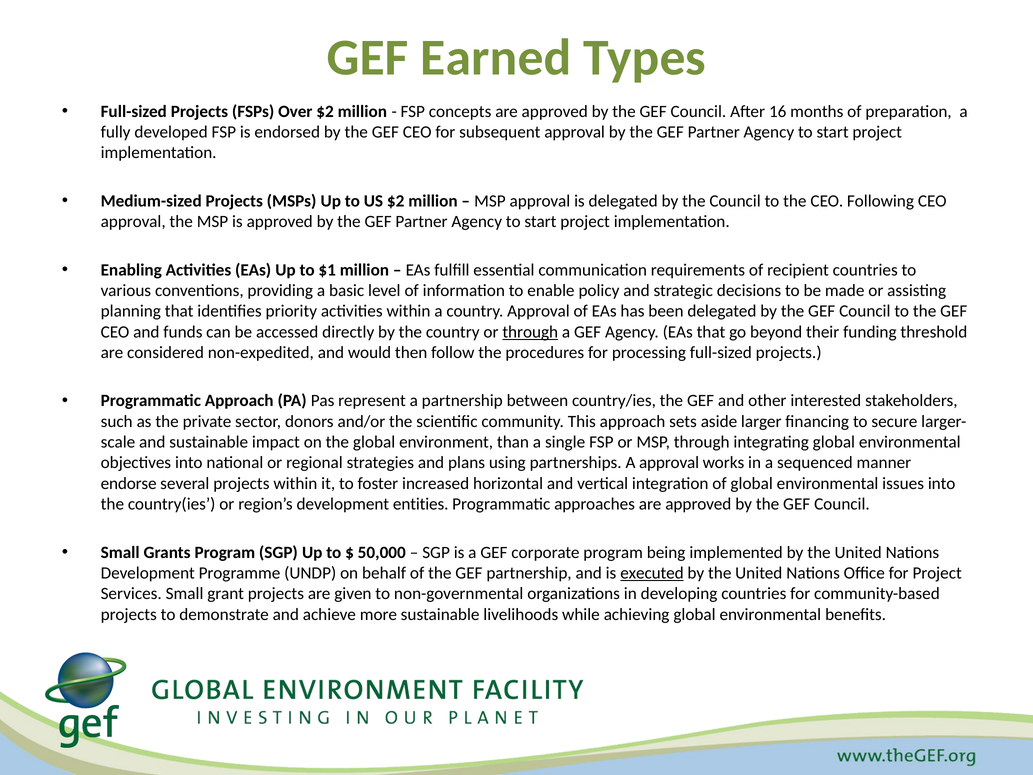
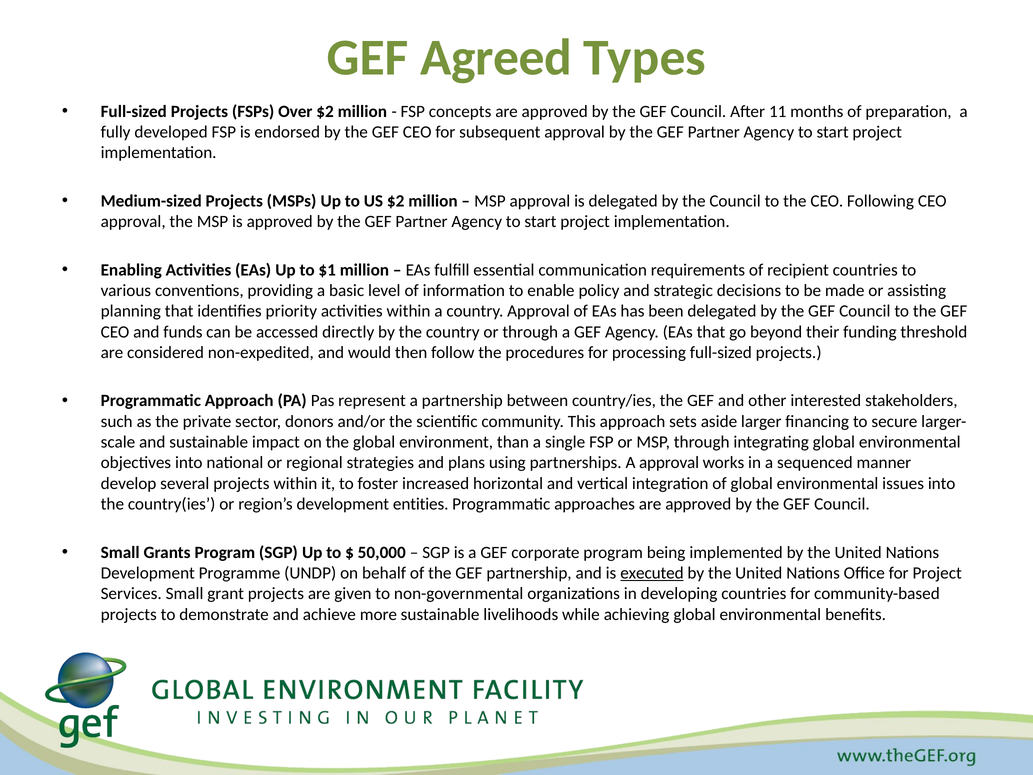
Earned: Earned -> Agreed
16: 16 -> 11
through at (530, 332) underline: present -> none
endorse: endorse -> develop
